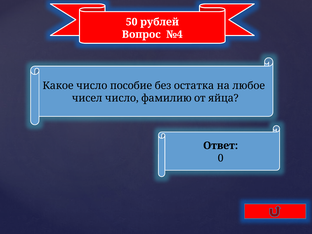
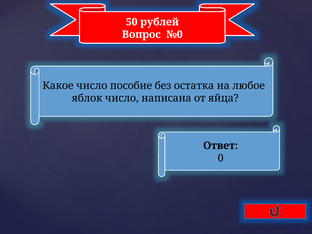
№4: №4 -> №0
чисел: чисел -> яблок
фамилию: фамилию -> написана
